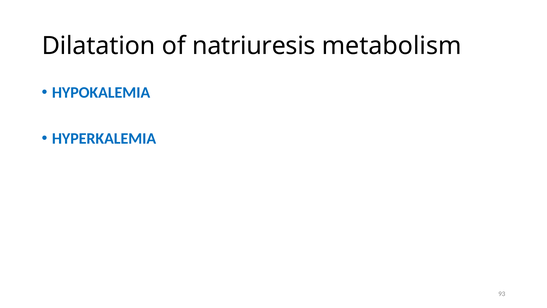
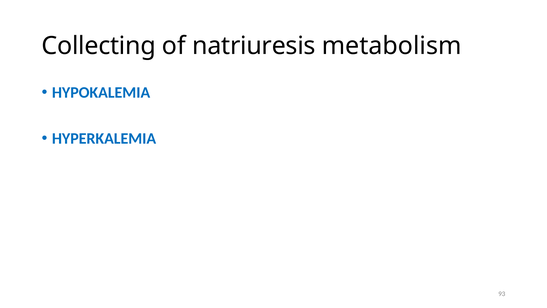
Dilatation: Dilatation -> Collecting
